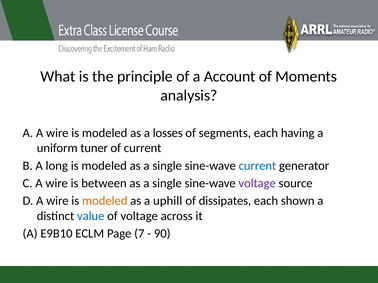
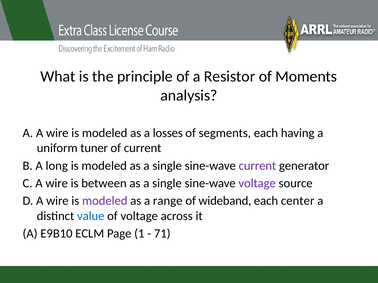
Account: Account -> Resistor
current at (257, 166) colour: blue -> purple
modeled at (105, 201) colour: orange -> purple
uphill: uphill -> range
dissipates: dissipates -> wideband
shown: shown -> center
7: 7 -> 1
90: 90 -> 71
